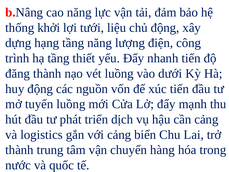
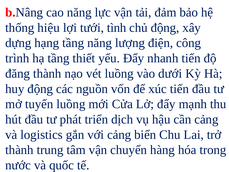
khởi: khởi -> hiệu
liệu: liệu -> tình
